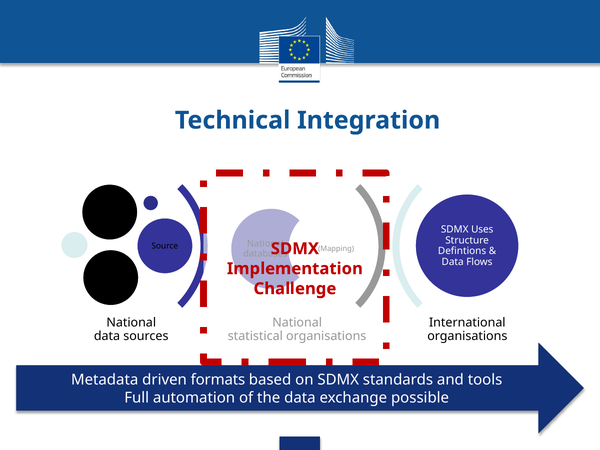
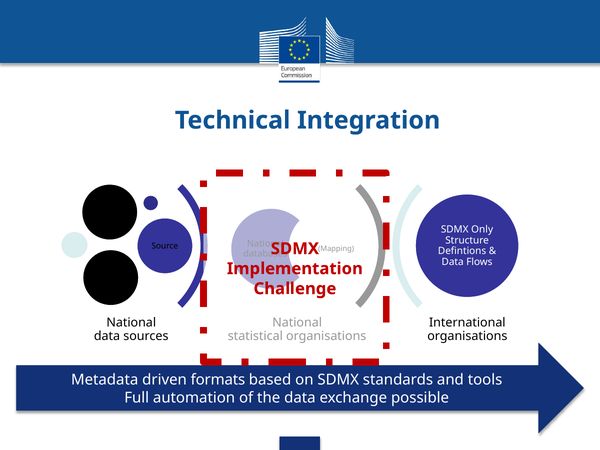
Uses: Uses -> Only
